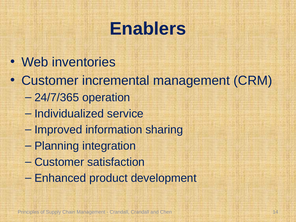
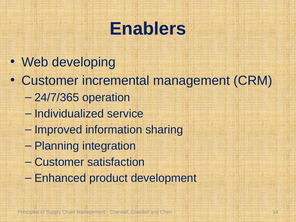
inventories: inventories -> developing
